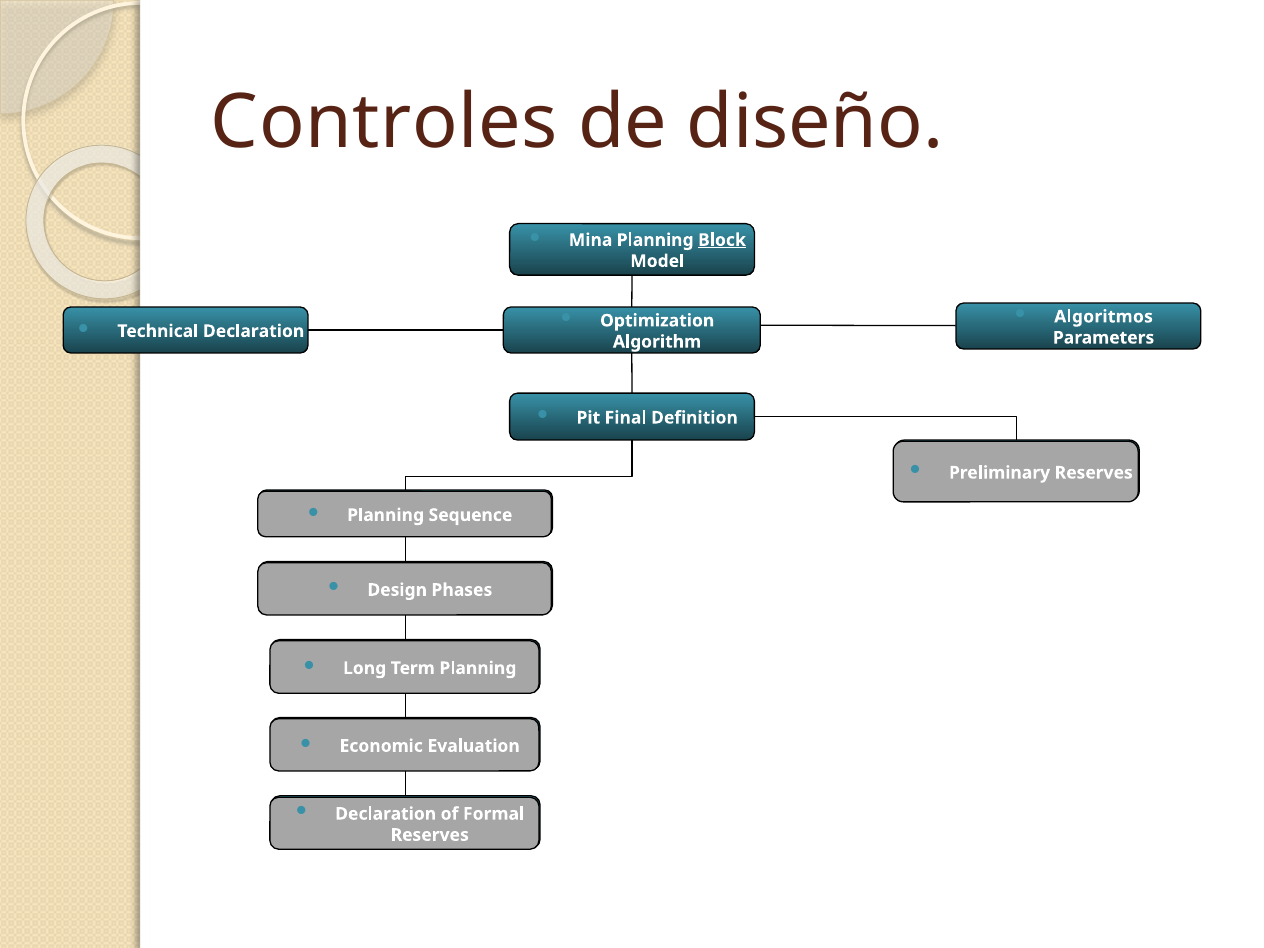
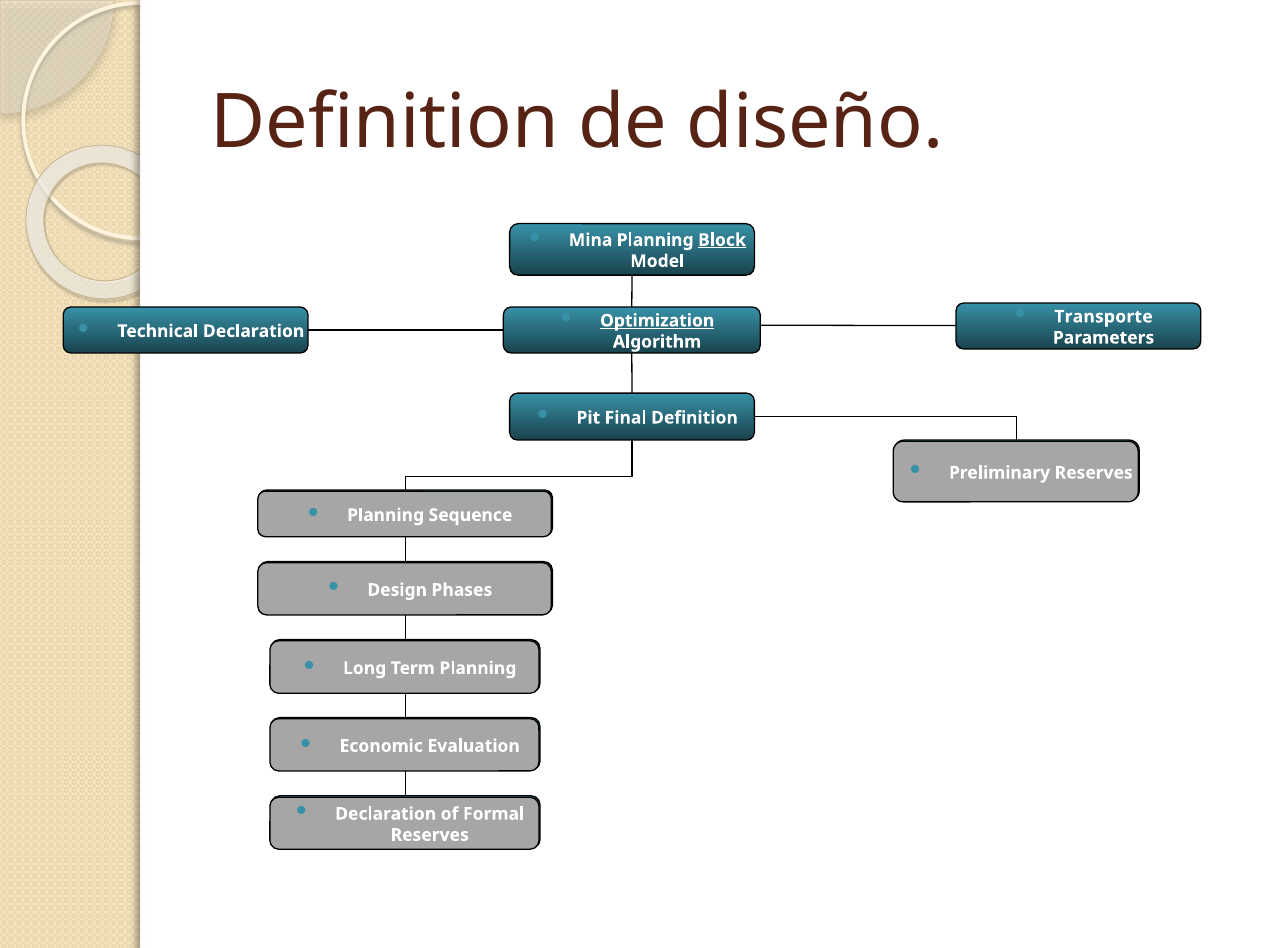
Controles at (384, 122): Controles -> Definition
Algoritmos: Algoritmos -> Transporte
Optimization underline: none -> present
